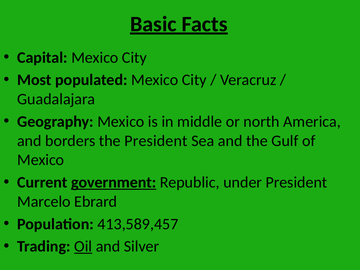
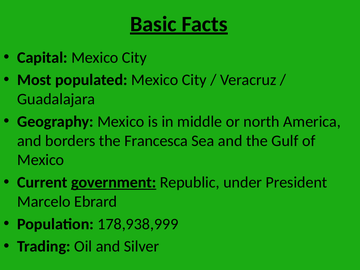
the President: President -> Francesca
413,589,457: 413,589,457 -> 178,938,999
Oil underline: present -> none
